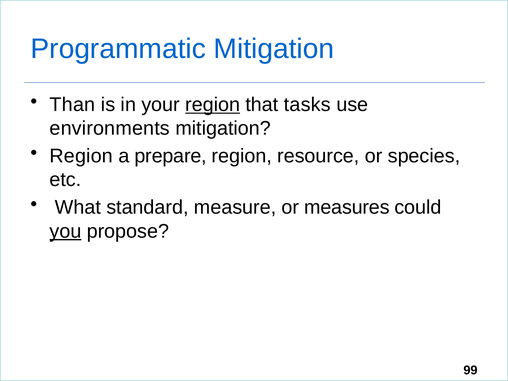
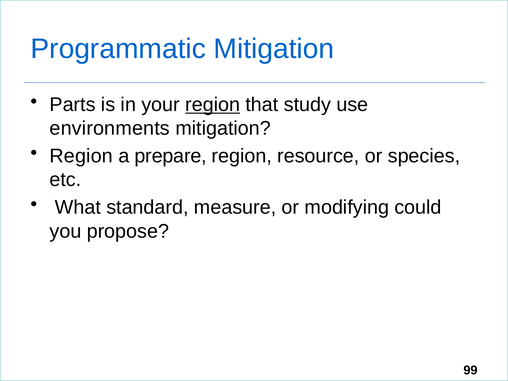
Than: Than -> Parts
tasks: tasks -> study
measures: measures -> modifying
you underline: present -> none
